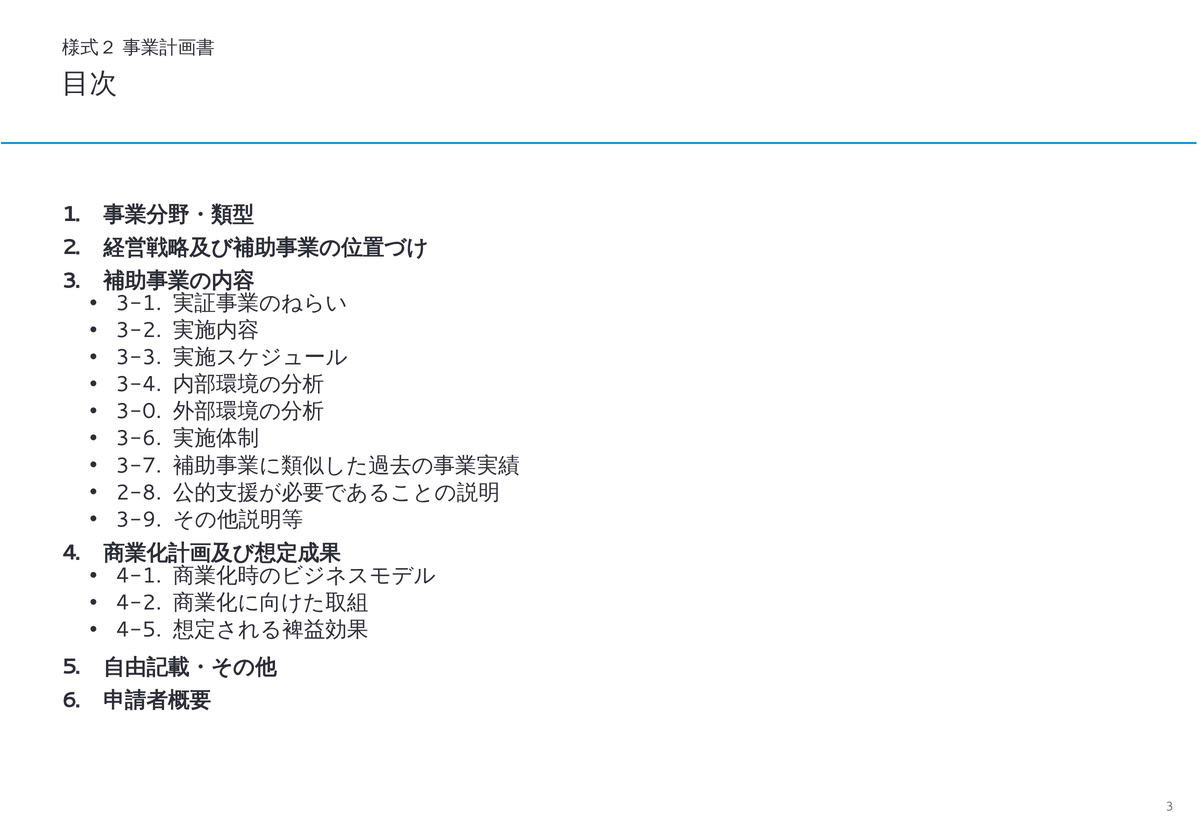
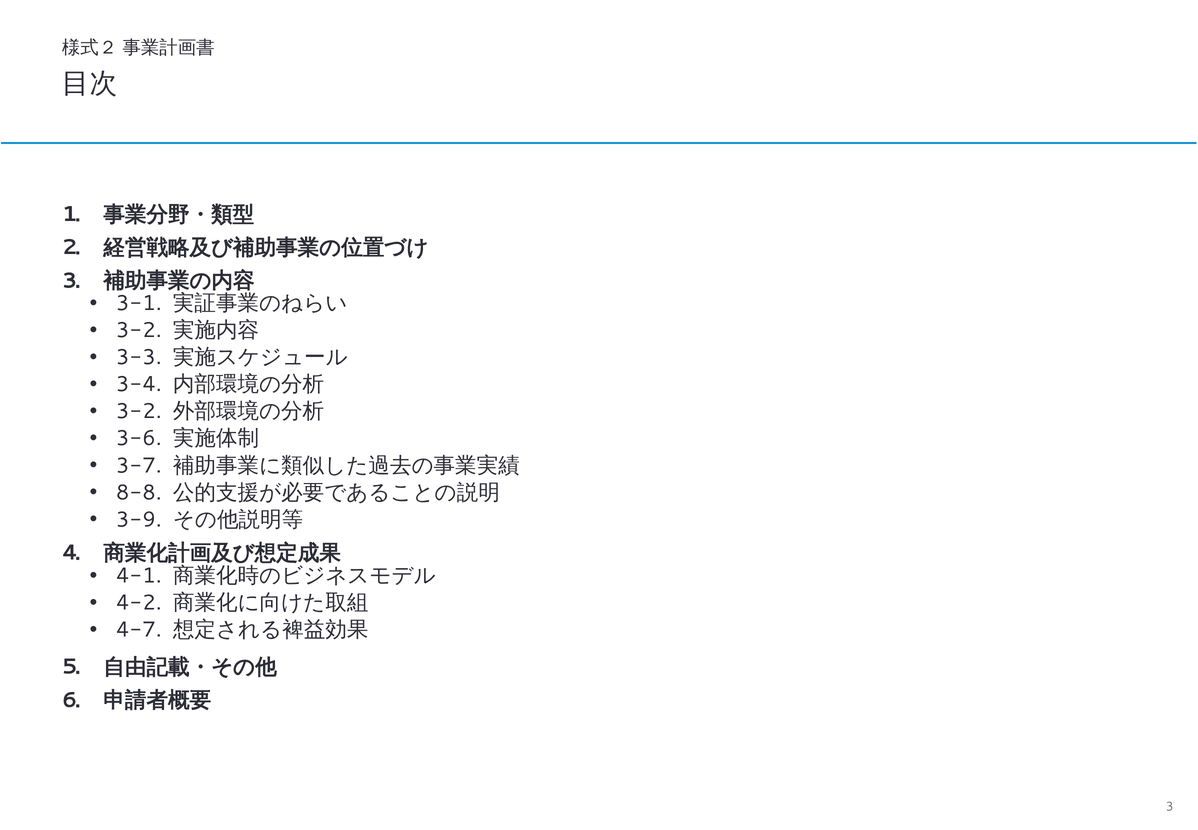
3-0 at (139, 411): 3-0 -> 3-2
2-8: 2-8 -> 8-8
4-5: 4-5 -> 4-7
